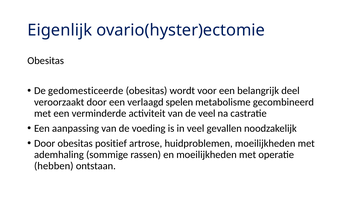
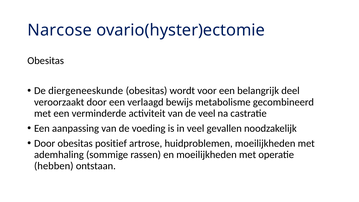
Eigenlijk: Eigenlijk -> Narcose
gedomesticeerde: gedomesticeerde -> diergeneeskunde
spelen: spelen -> bewijs
